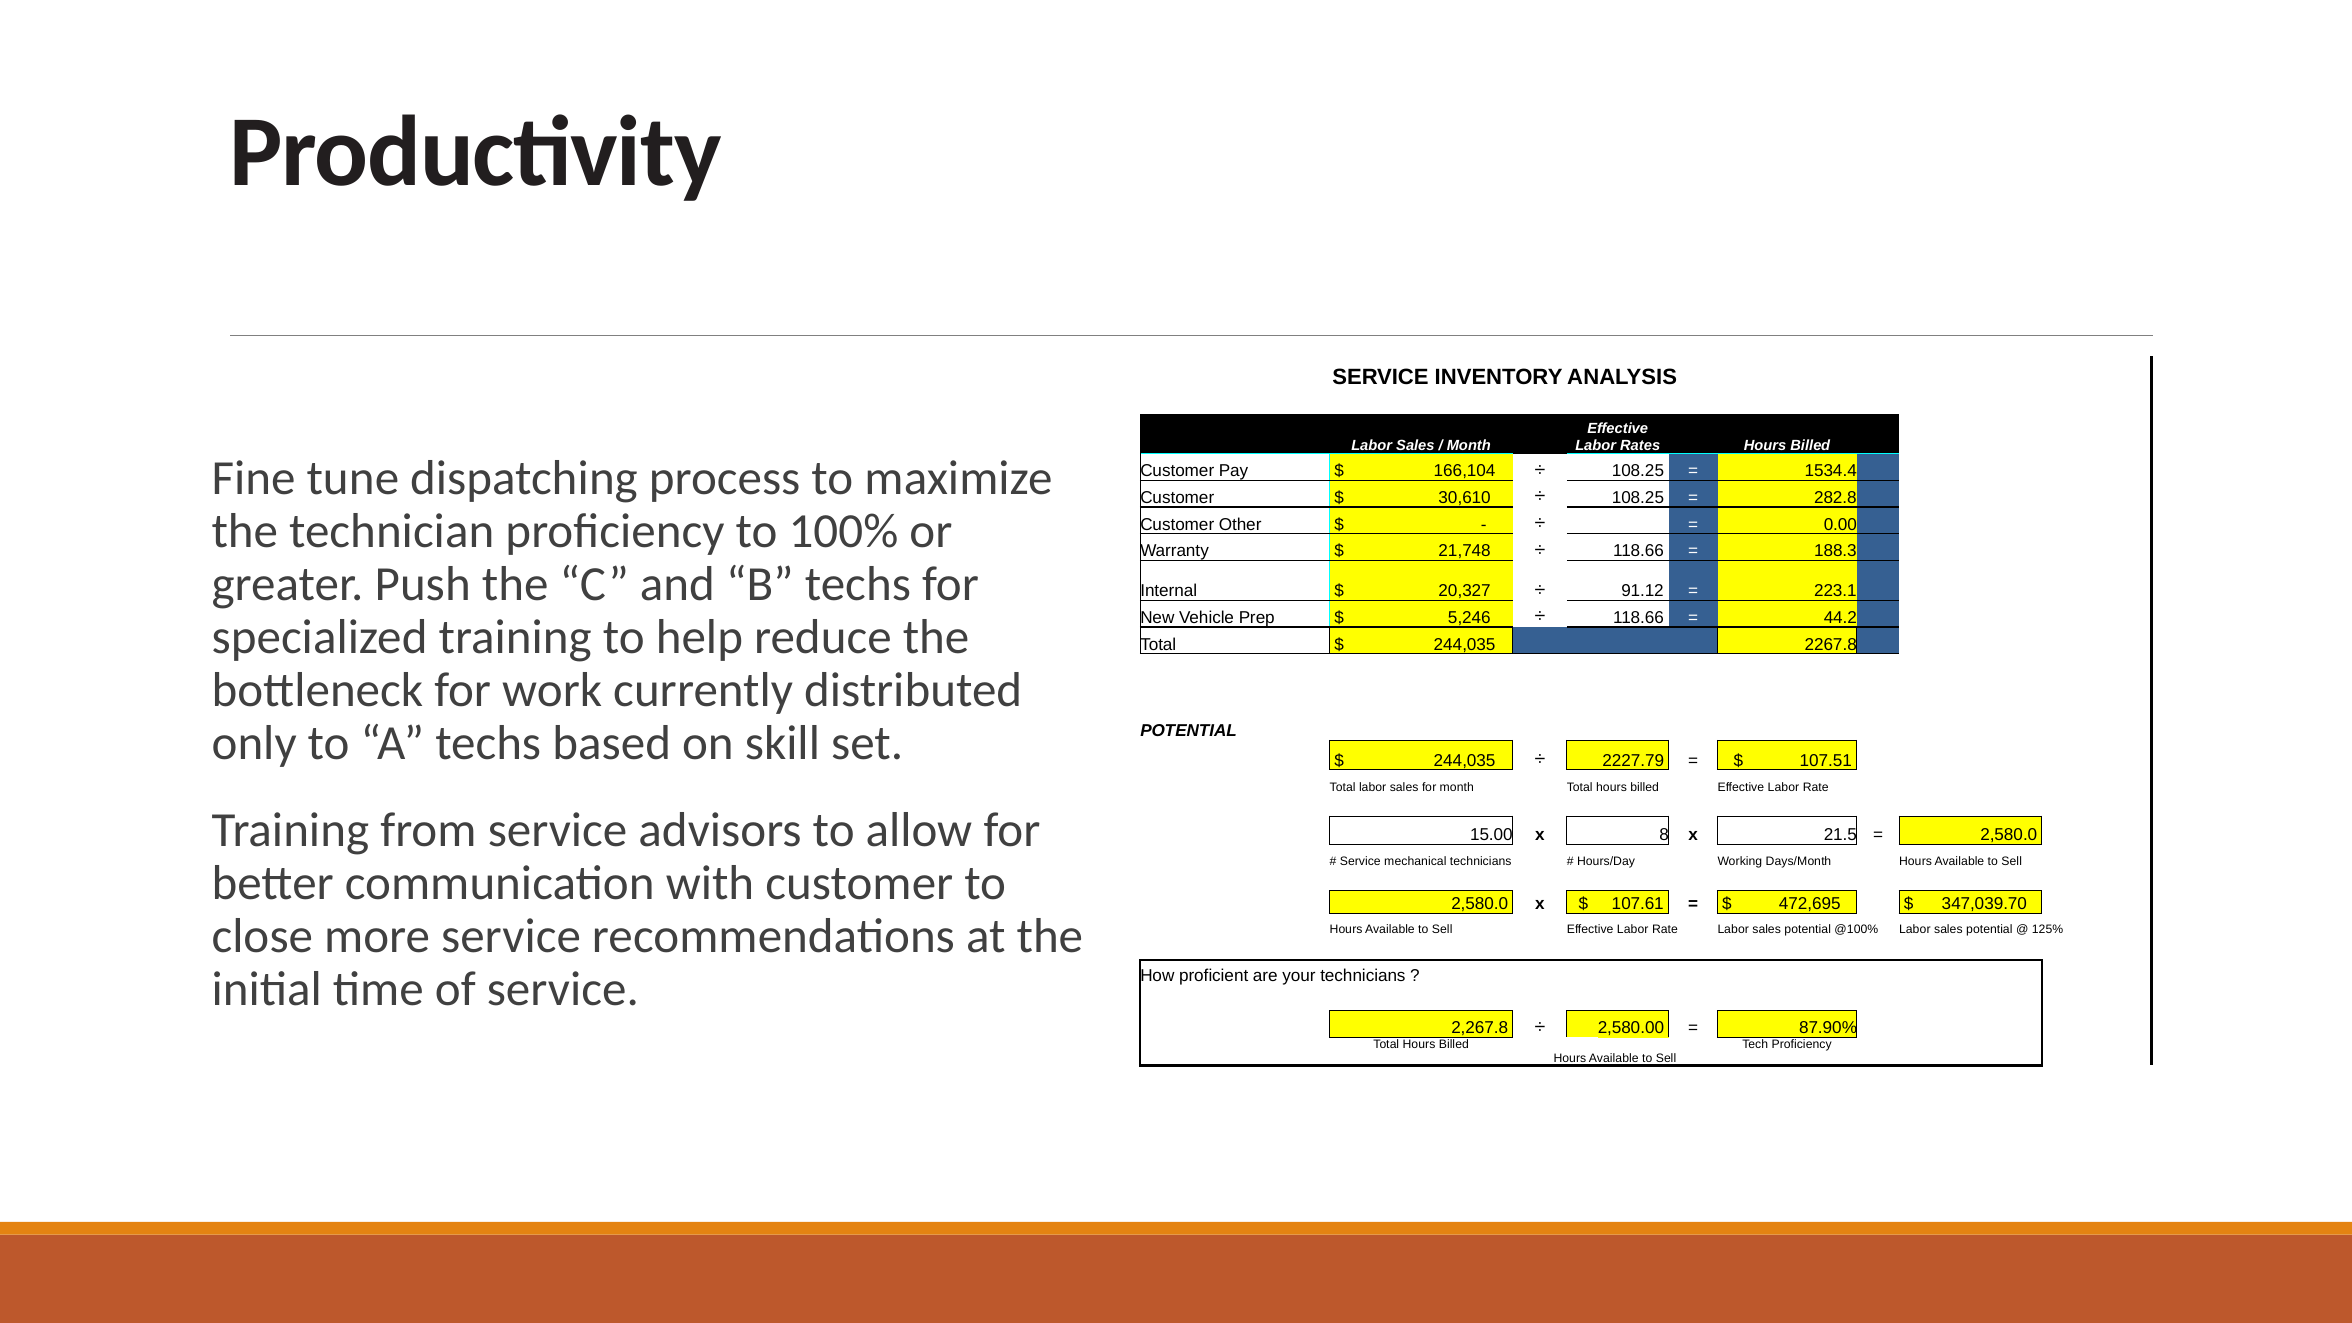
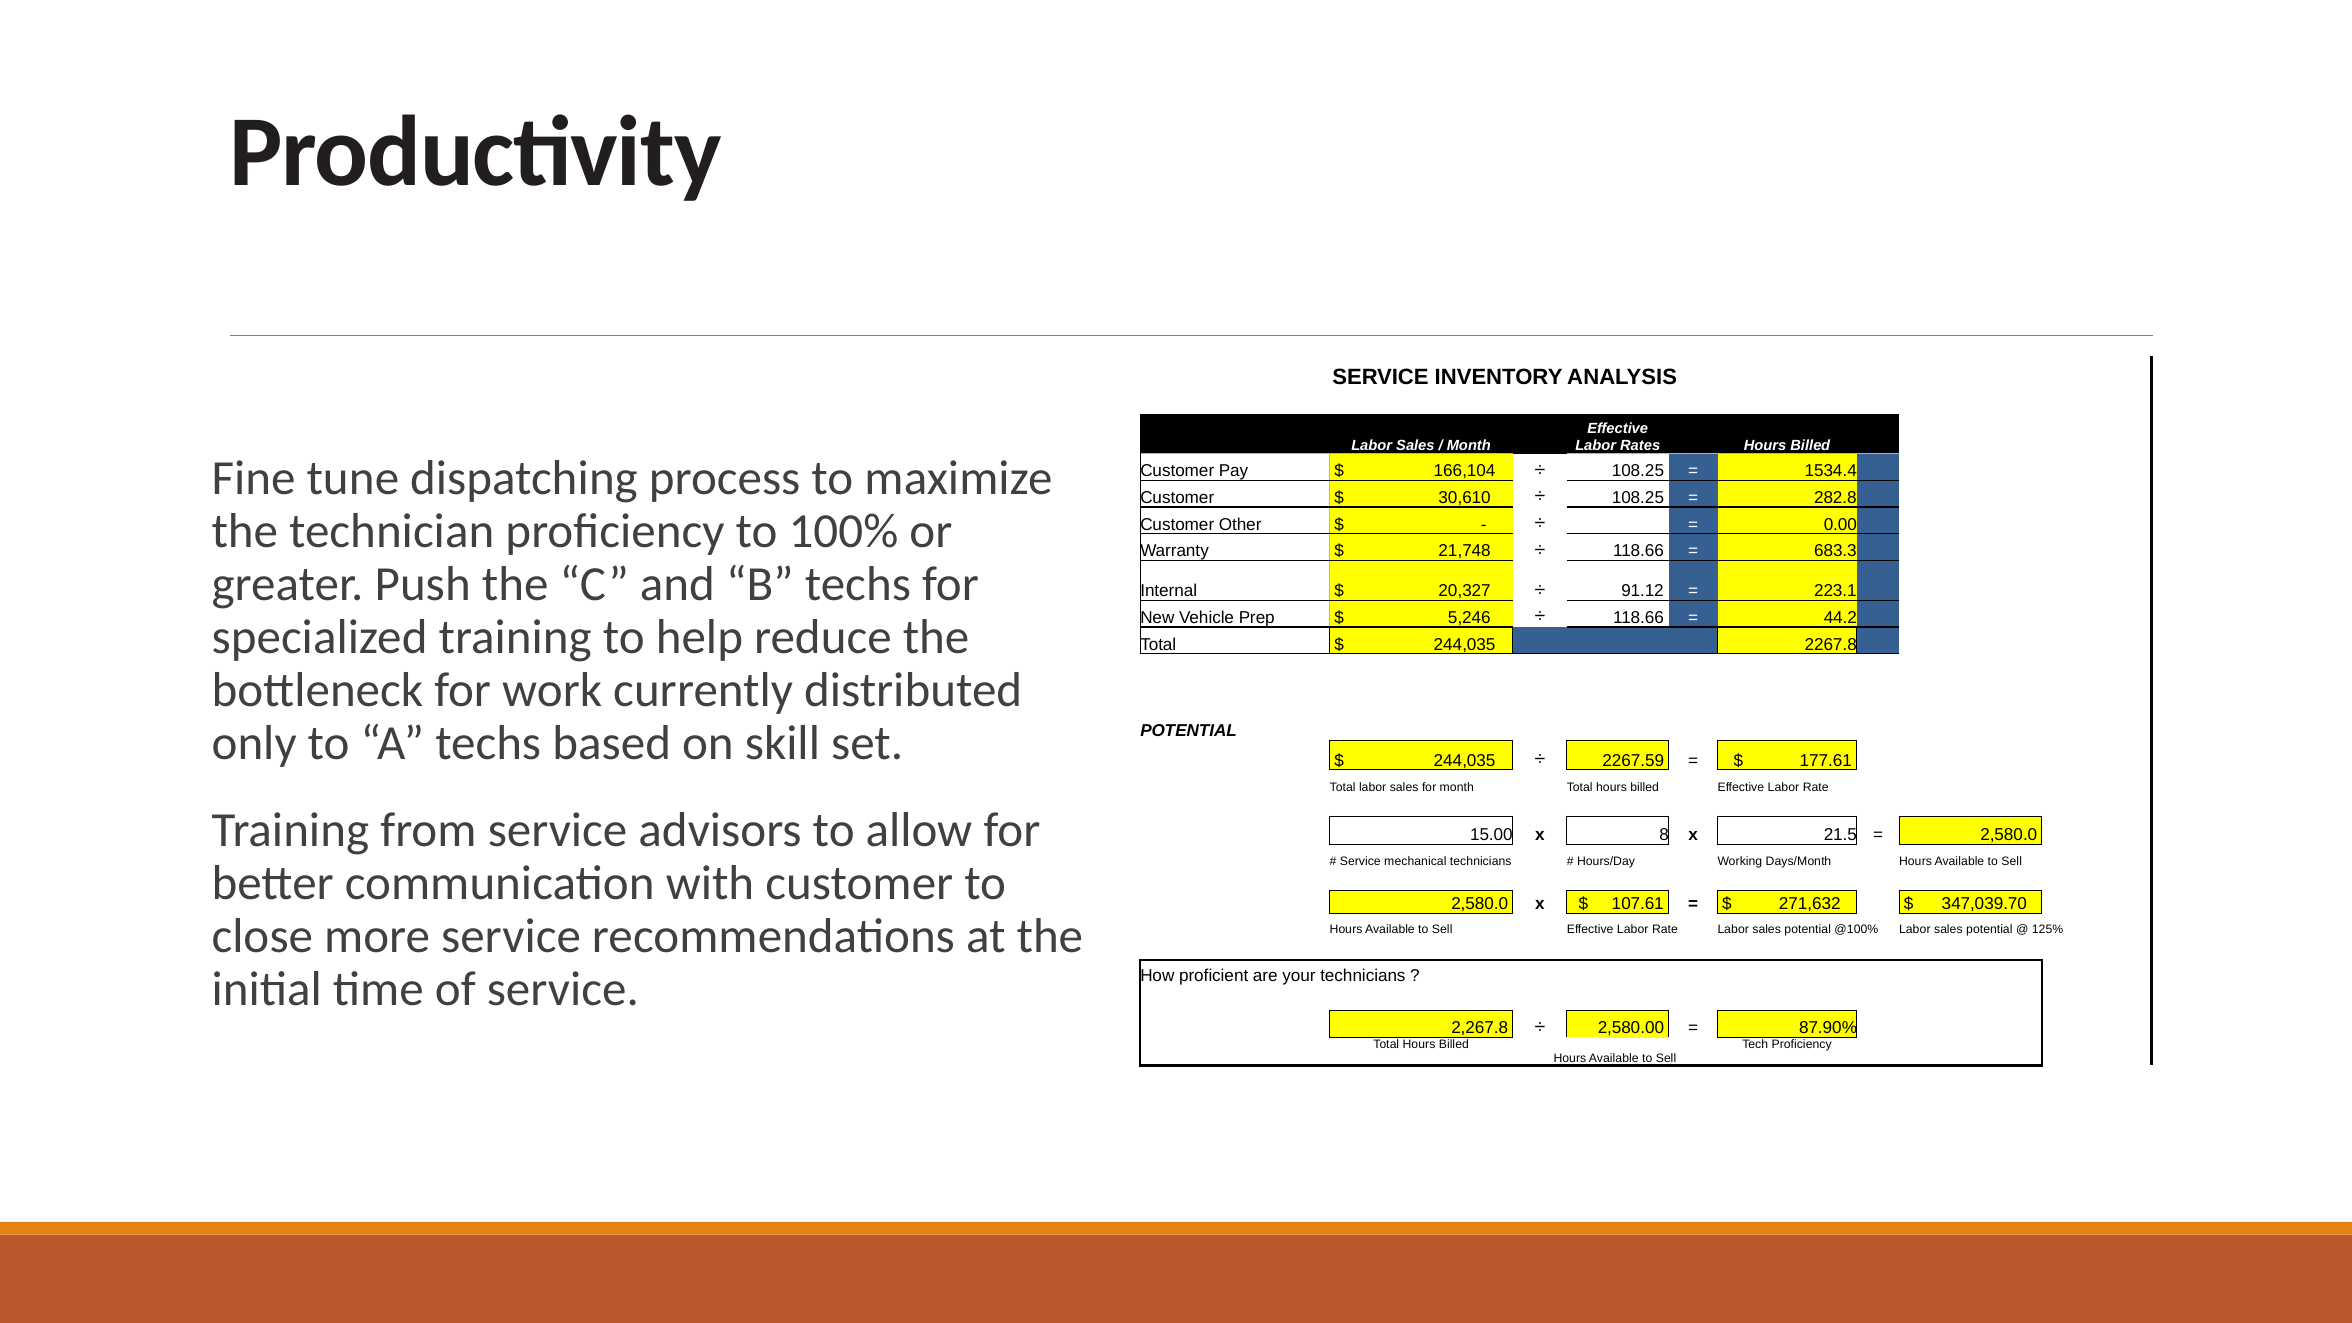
188.3: 188.3 -> 683.3
2227.79: 2227.79 -> 2267.59
107.51: 107.51 -> 177.61
472,695: 472,695 -> 271,632
